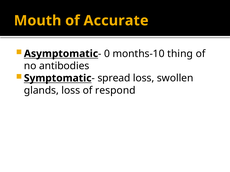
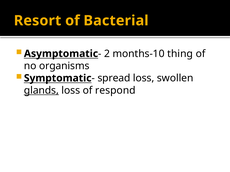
Mouth: Mouth -> Resort
Accurate: Accurate -> Bacterial
0: 0 -> 2
antibodies: antibodies -> organisms
glands underline: none -> present
